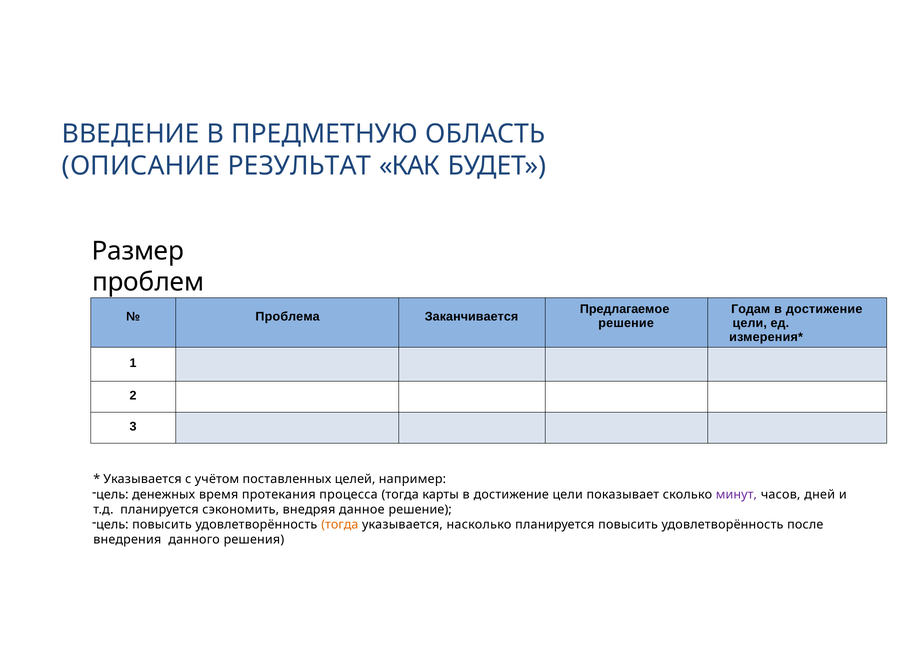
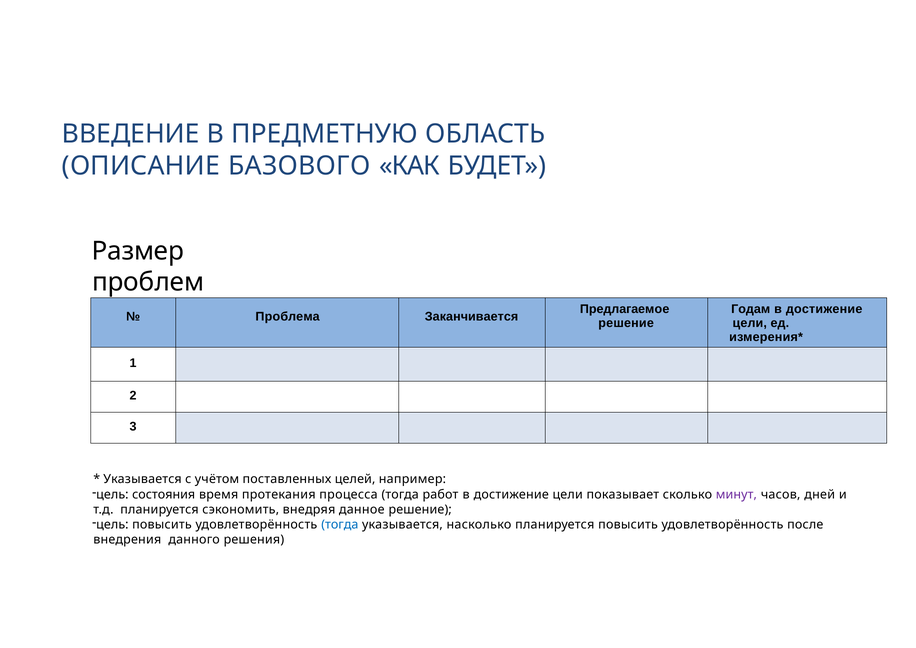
РЕЗУЛЬТАТ: РЕЗУЛЬТАТ -> БАЗОВОГО
денежных: денежных -> состояния
карты: карты -> работ
тогда at (340, 525) colour: orange -> blue
